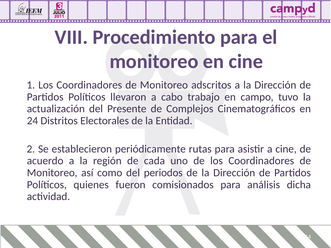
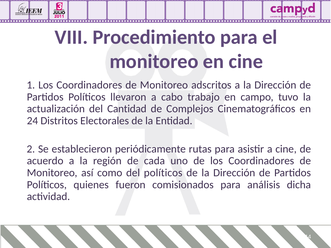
Presente: Presente -> Cantidad
del periodos: periodos -> políticos
